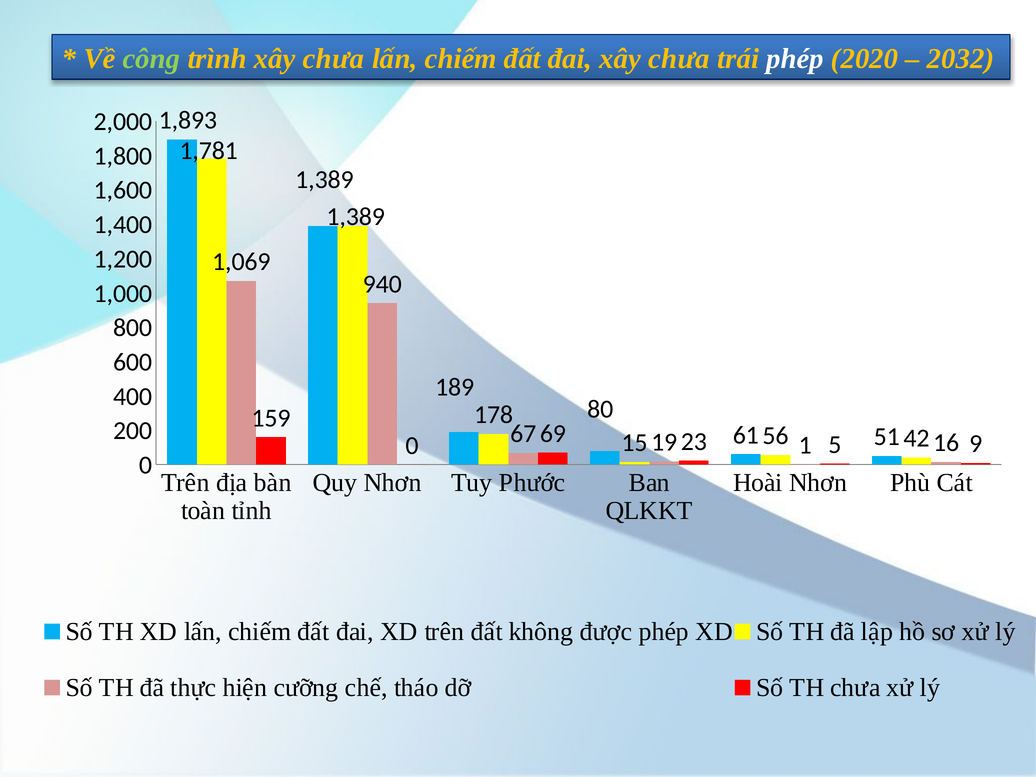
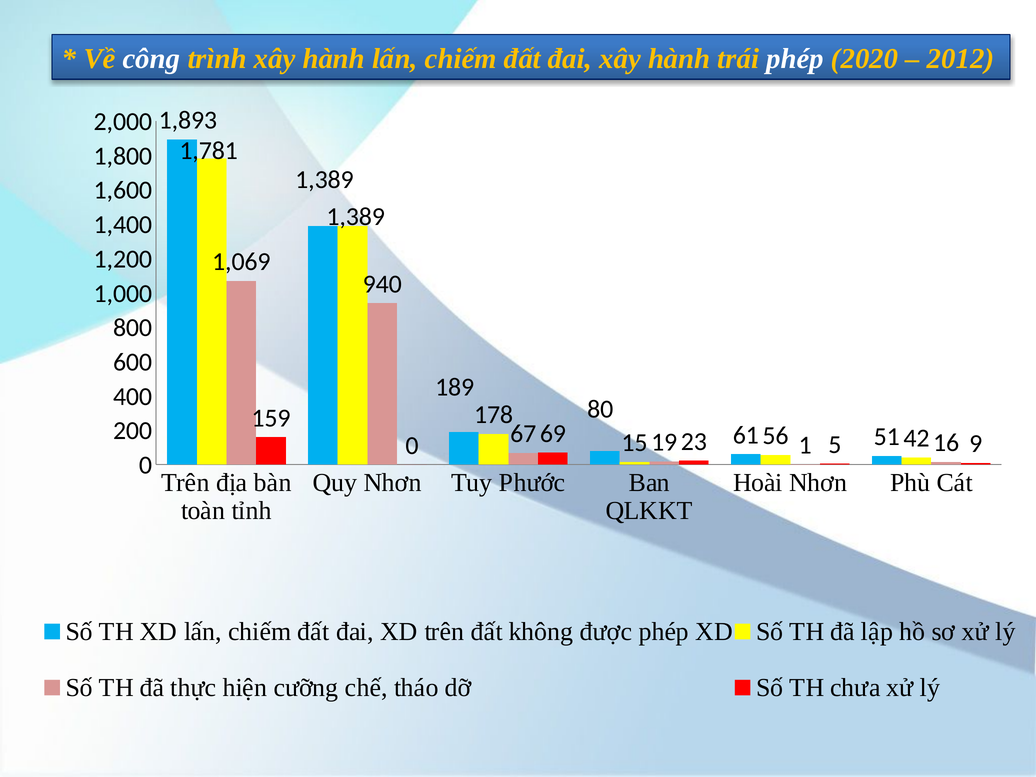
công colour: light green -> white
trình xây chưa: chưa -> hành
đai xây chưa: chưa -> hành
2032: 2032 -> 2012
